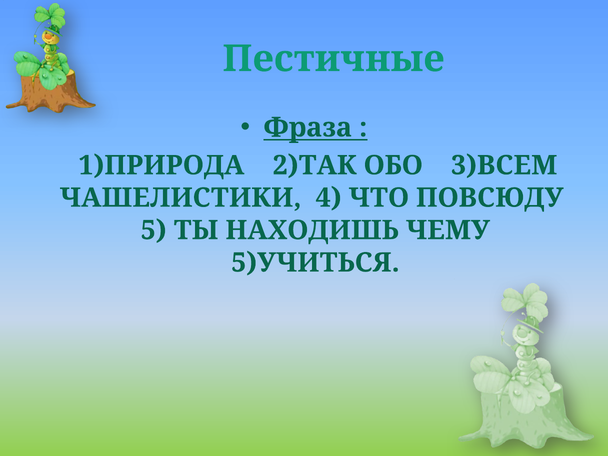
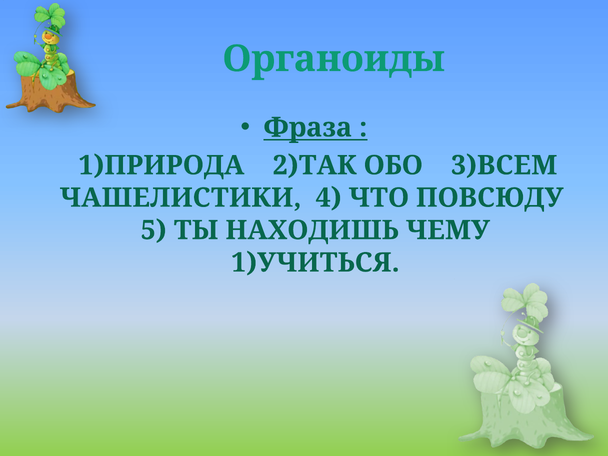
Пестичные: Пестичные -> Органоиды
5)УЧИТЬСЯ: 5)УЧИТЬСЯ -> 1)УЧИТЬСЯ
